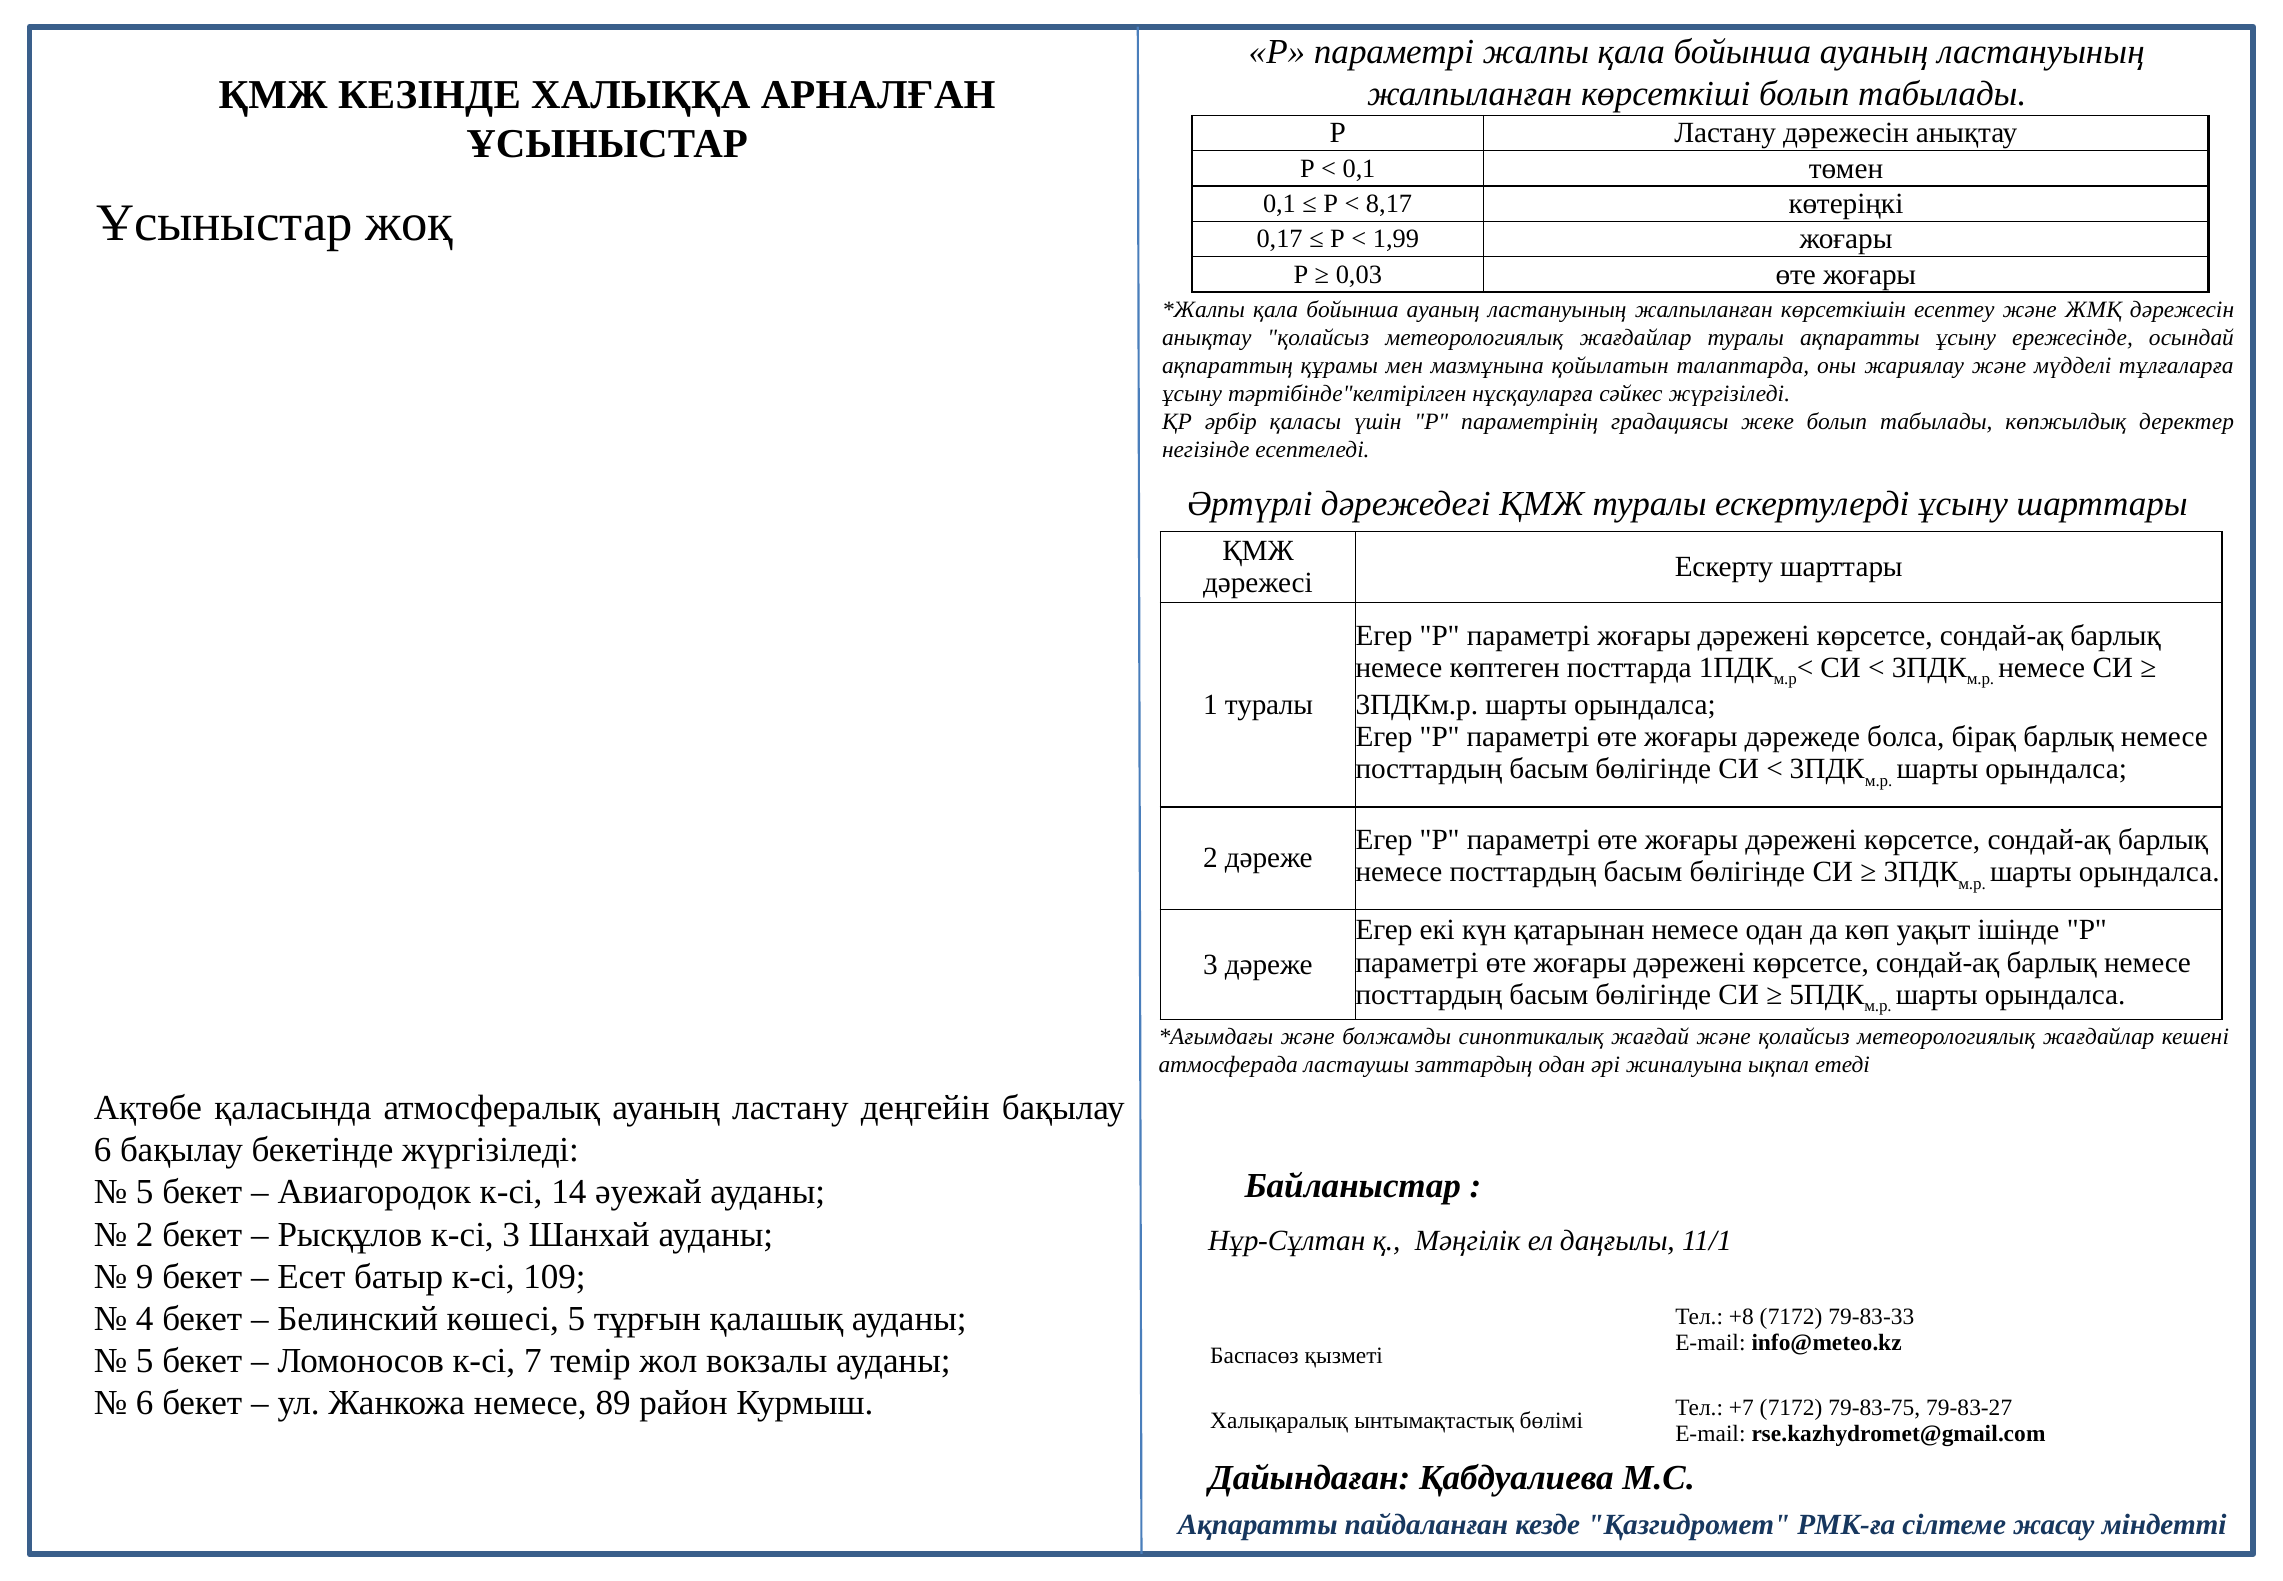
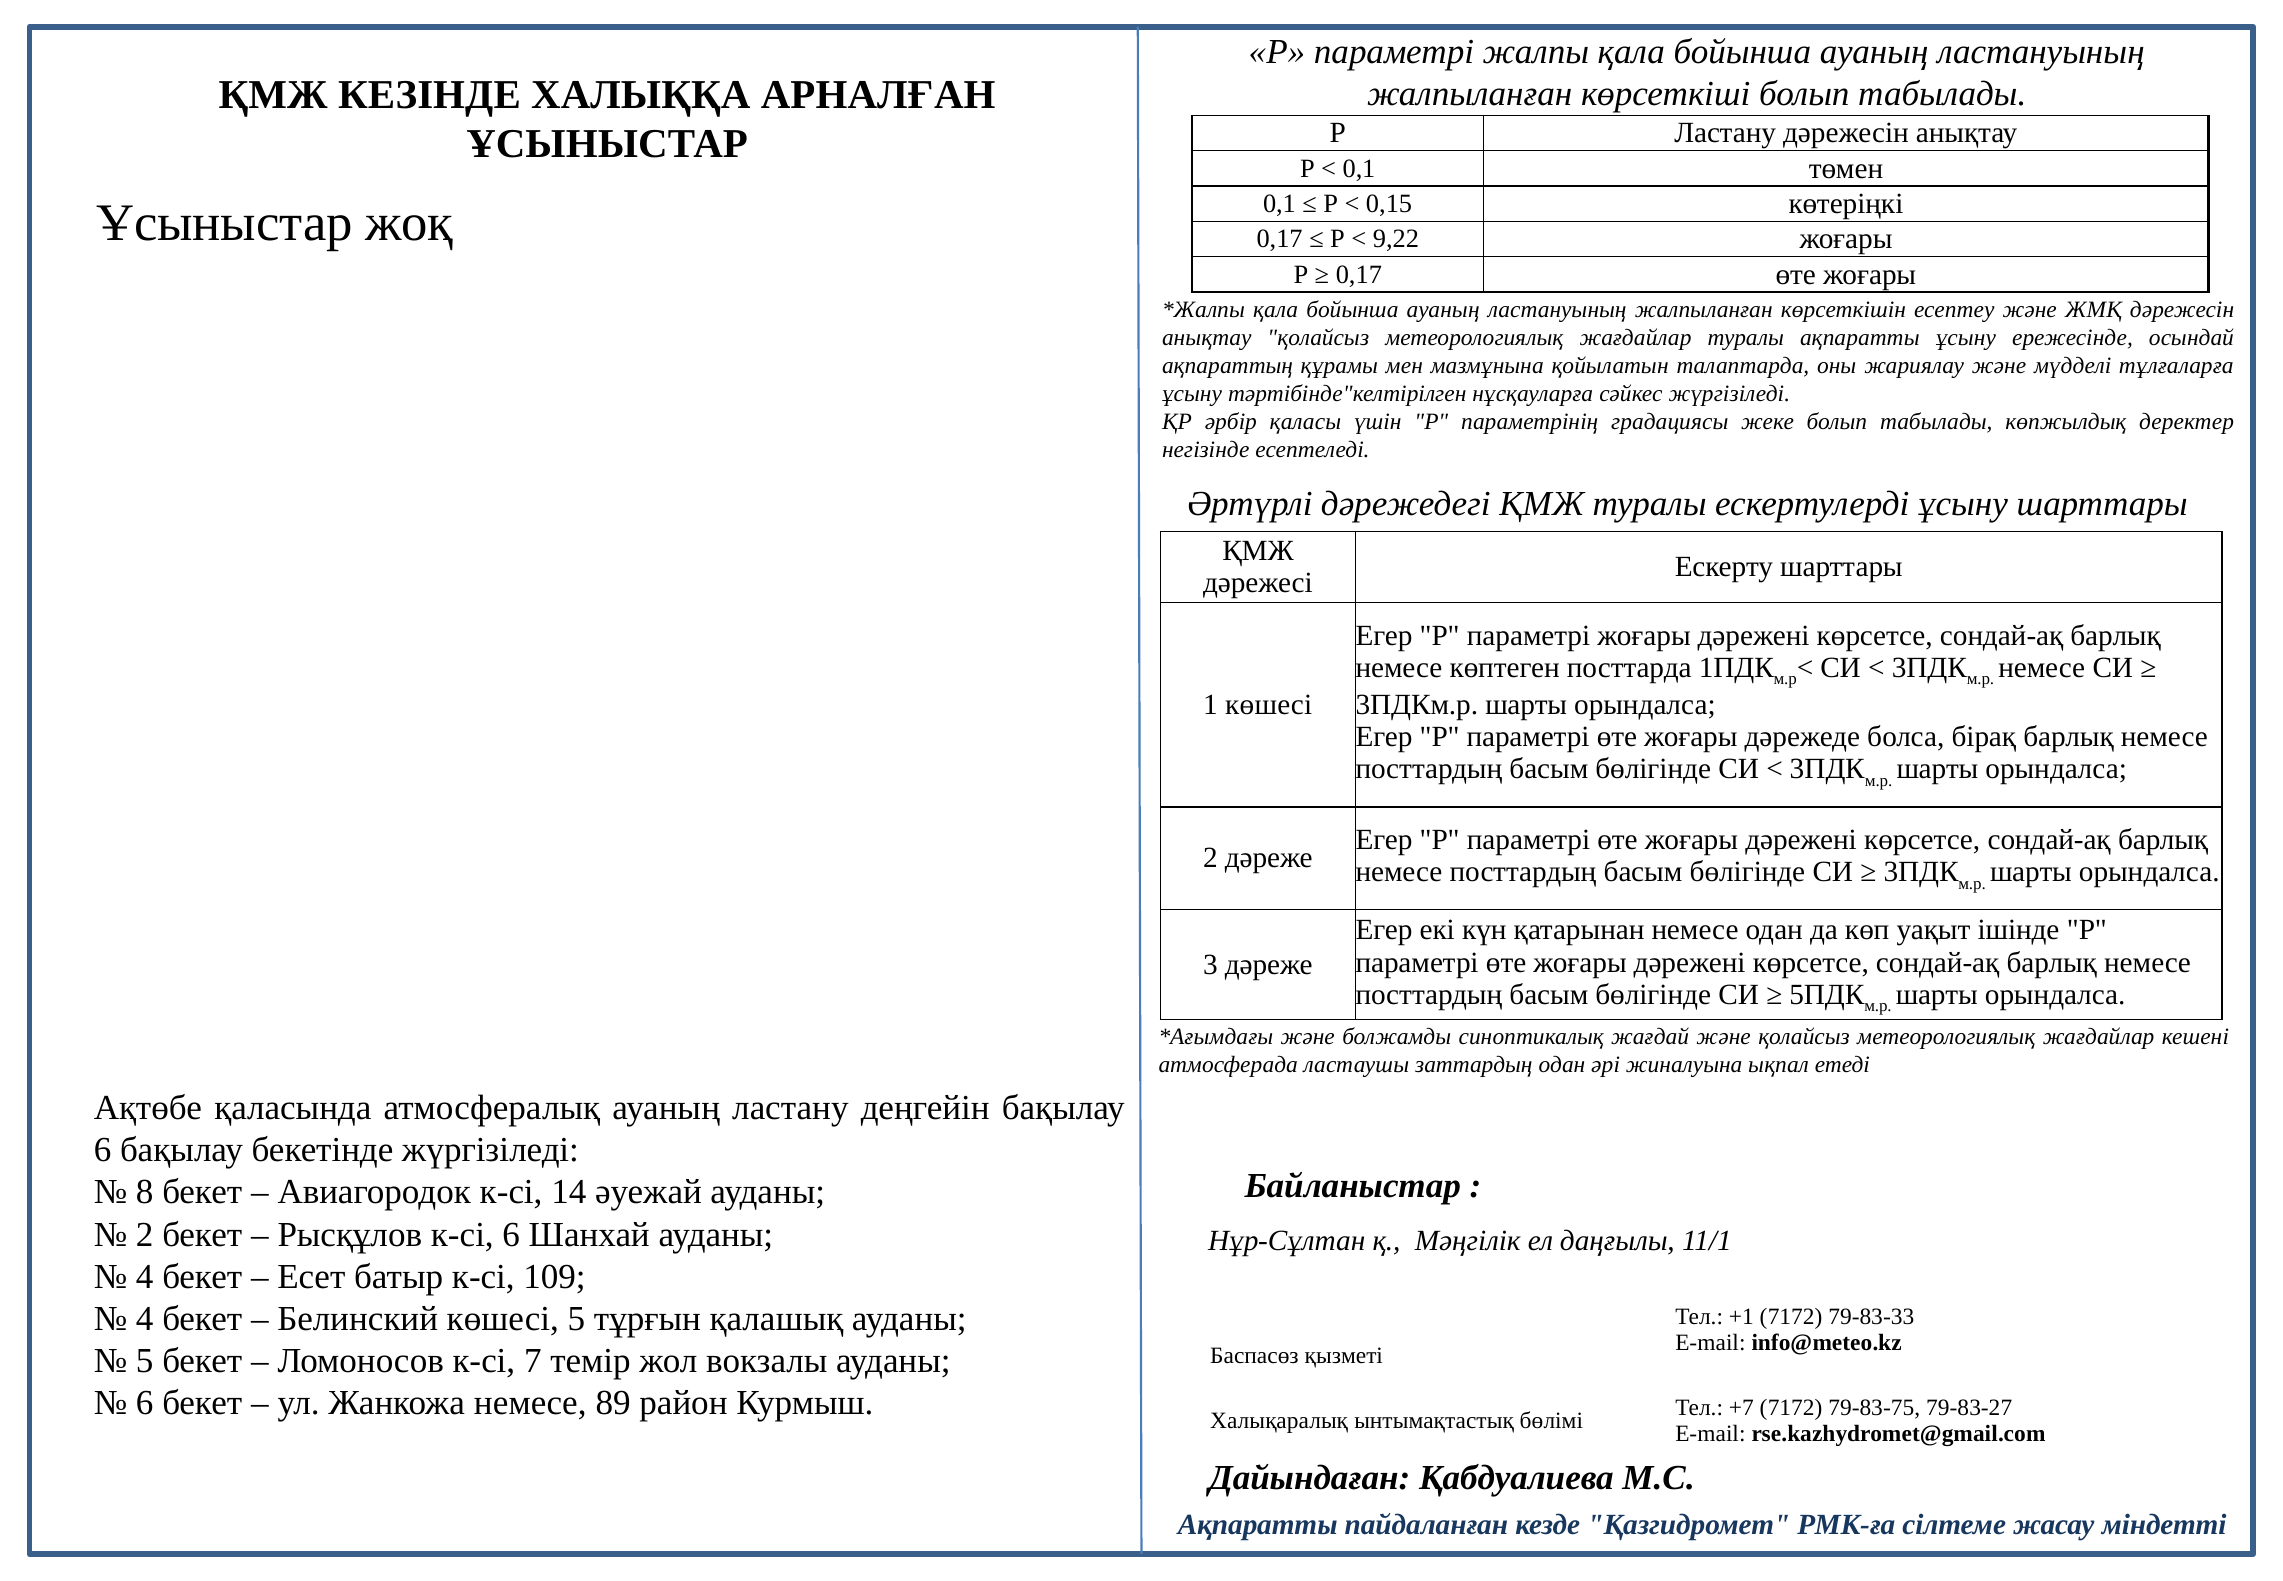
8,17: 8,17 -> 0,15
1,99: 1,99 -> 9,22
0,03 at (1359, 274): 0,03 -> 0,17
1 туралы: туралы -> көшесі
5 at (145, 1192): 5 -> 8
к-сі 3: 3 -> 6
9 at (145, 1276): 9 -> 4
+8: +8 -> +1
